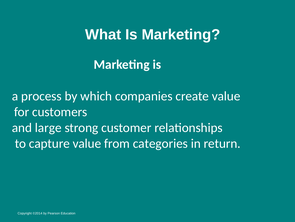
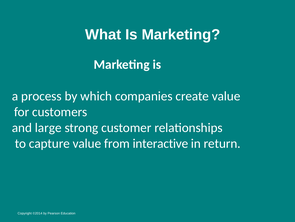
categories: categories -> interactive
